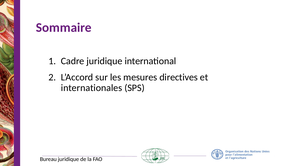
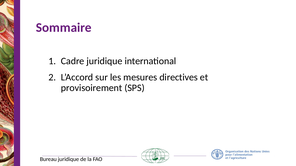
internationales: internationales -> provisoirement
